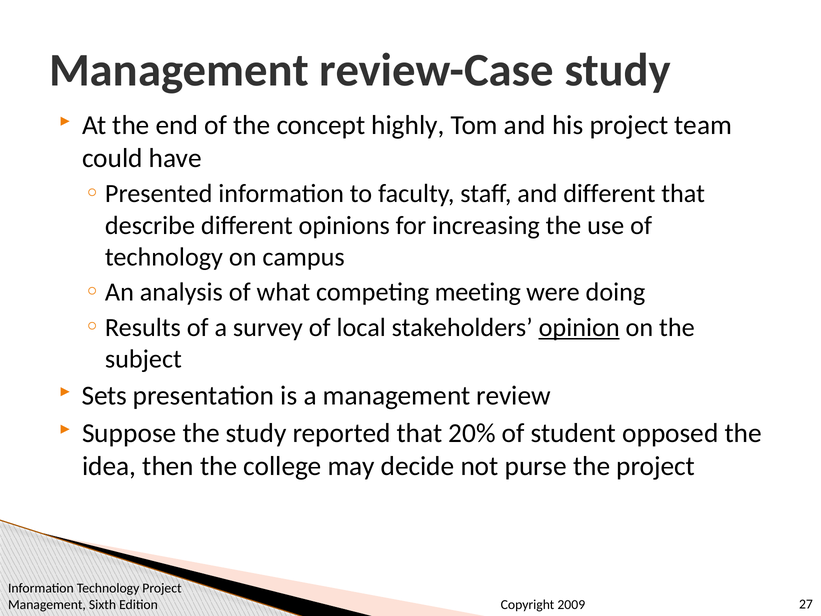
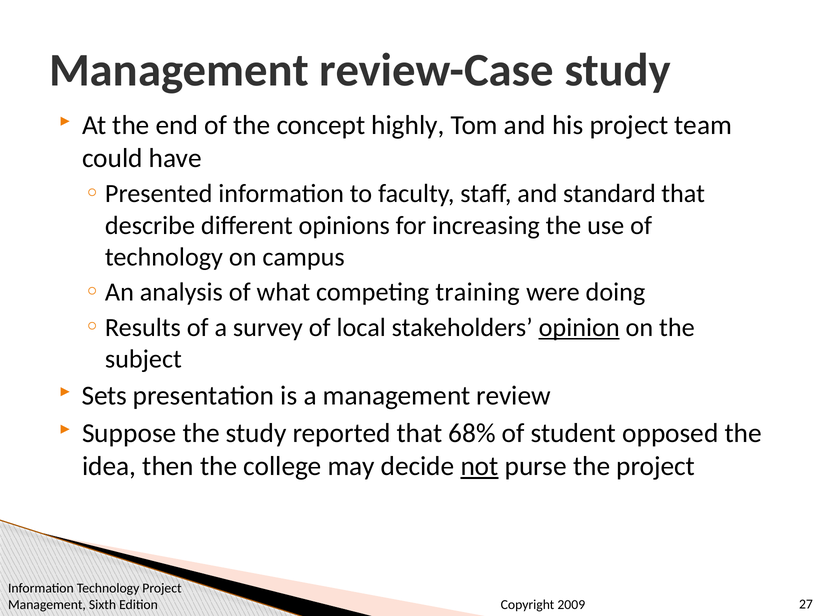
and different: different -> standard
meeting: meeting -> training
20%: 20% -> 68%
not underline: none -> present
